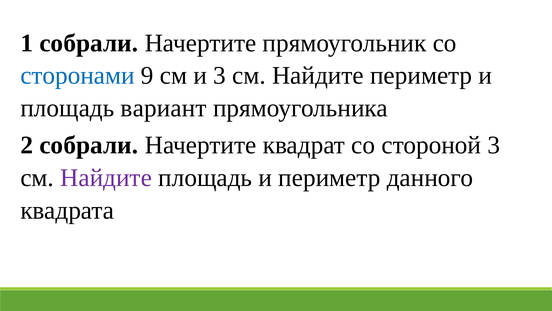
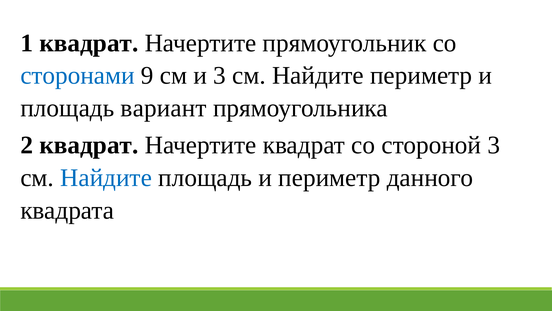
1 собрали: собрали -> квадрат
2 собрали: собрали -> квадрат
Найдите at (106, 178) colour: purple -> blue
